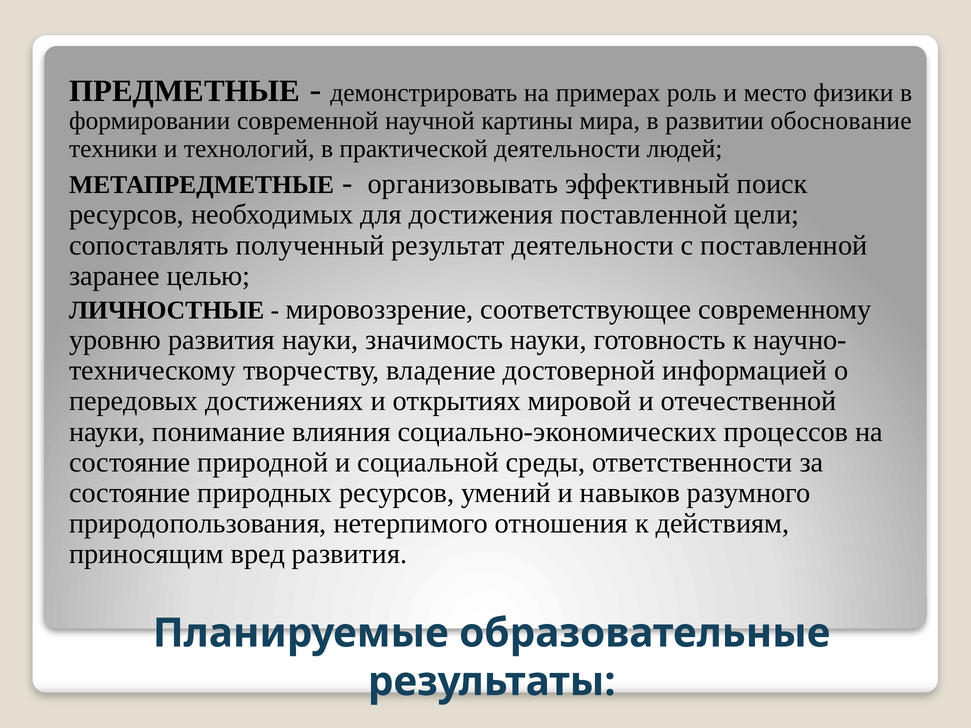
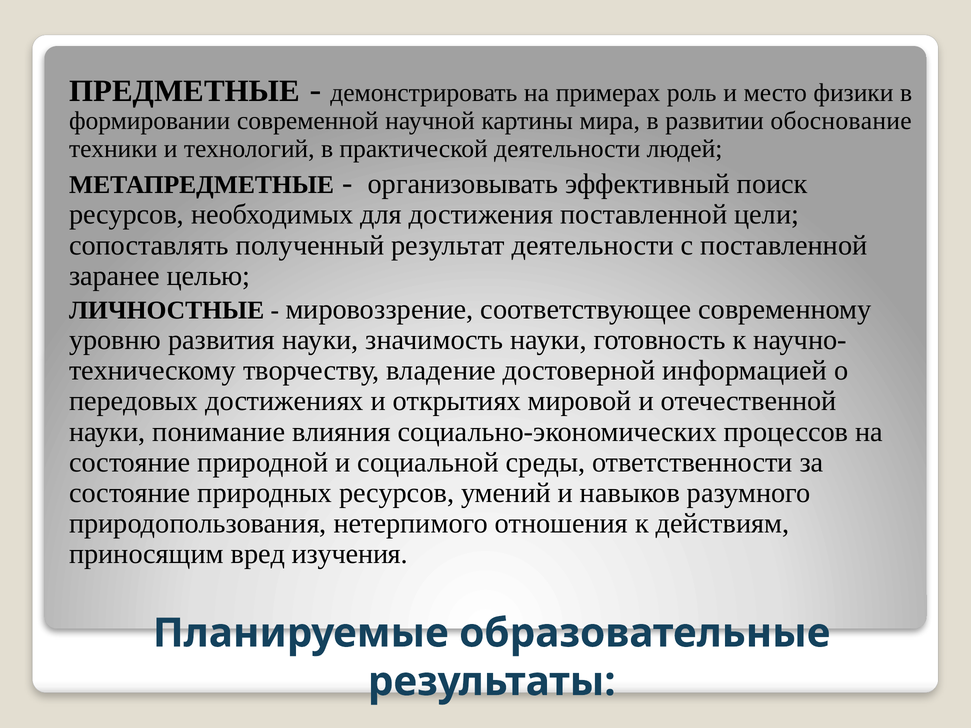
вред развития: развития -> изучения
